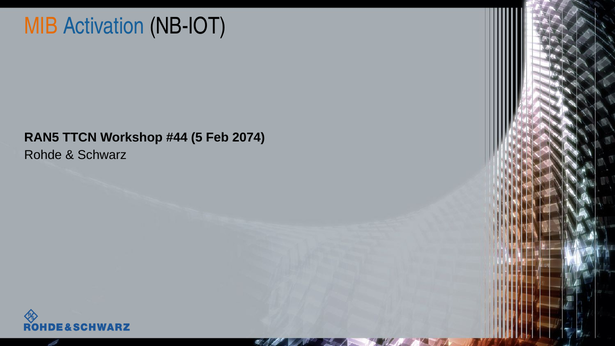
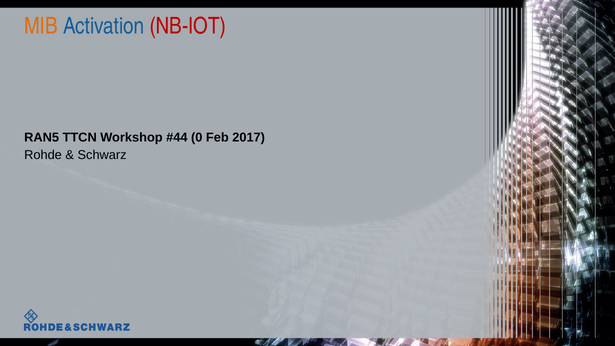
NB-IOT colour: black -> red
5: 5 -> 0
2074: 2074 -> 2017
